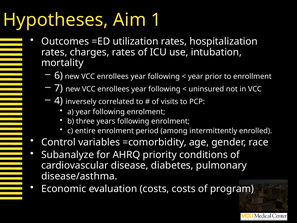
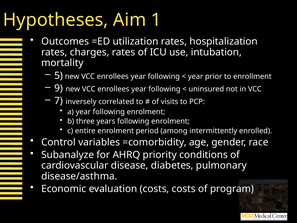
6: 6 -> 5
7: 7 -> 9
4: 4 -> 7
